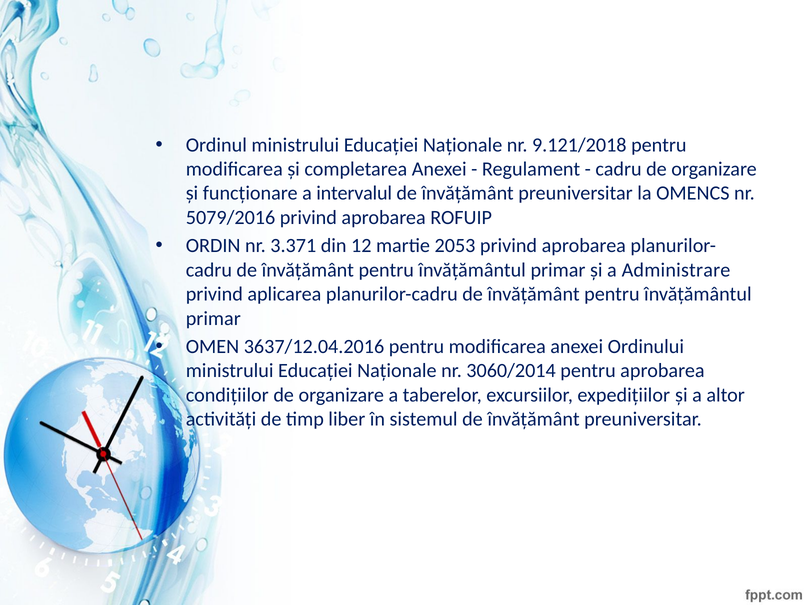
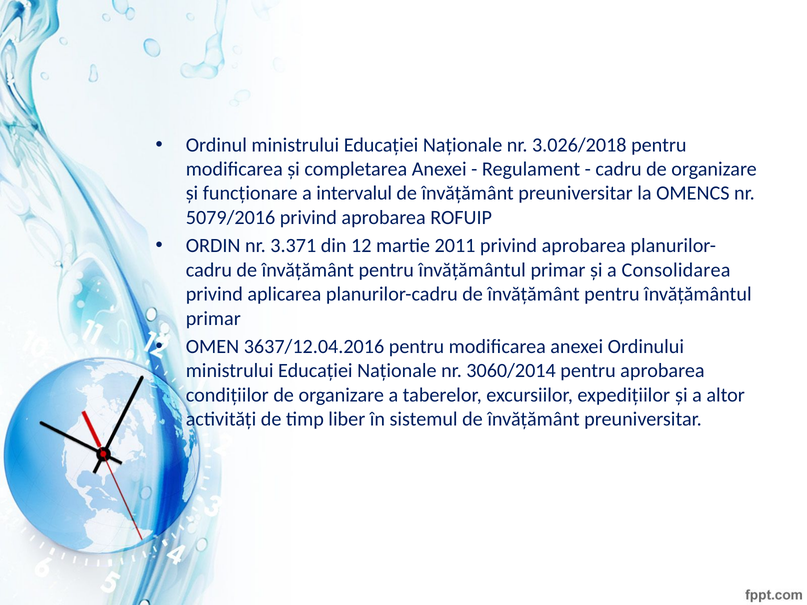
9.121/2018: 9.121/2018 -> 3.026/2018
2053: 2053 -> 2011
Administrare: Administrare -> Consolidarea
